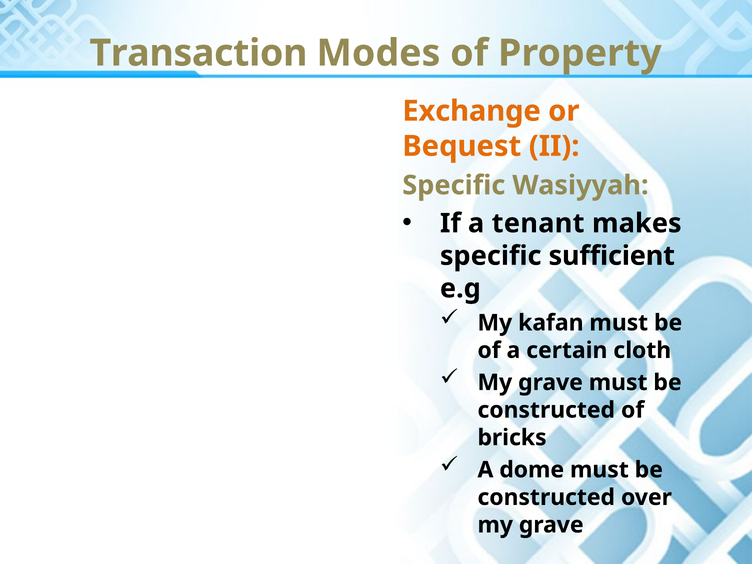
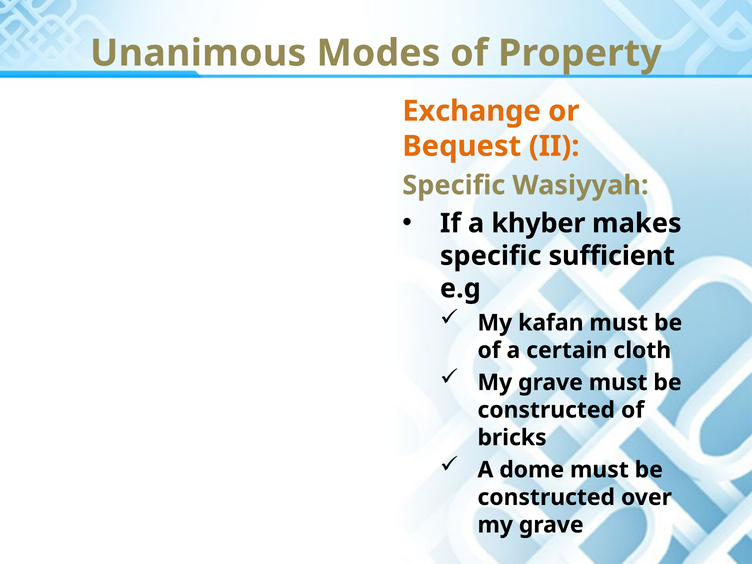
Transaction: Transaction -> Unanimous
tenant: tenant -> khyber
